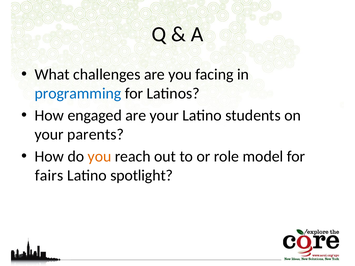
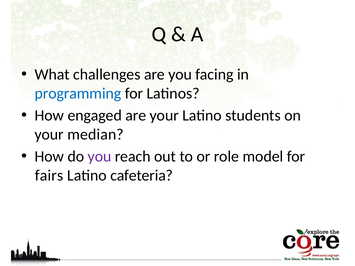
parents: parents -> median
you at (100, 157) colour: orange -> purple
spotlight: spotlight -> cafeteria
